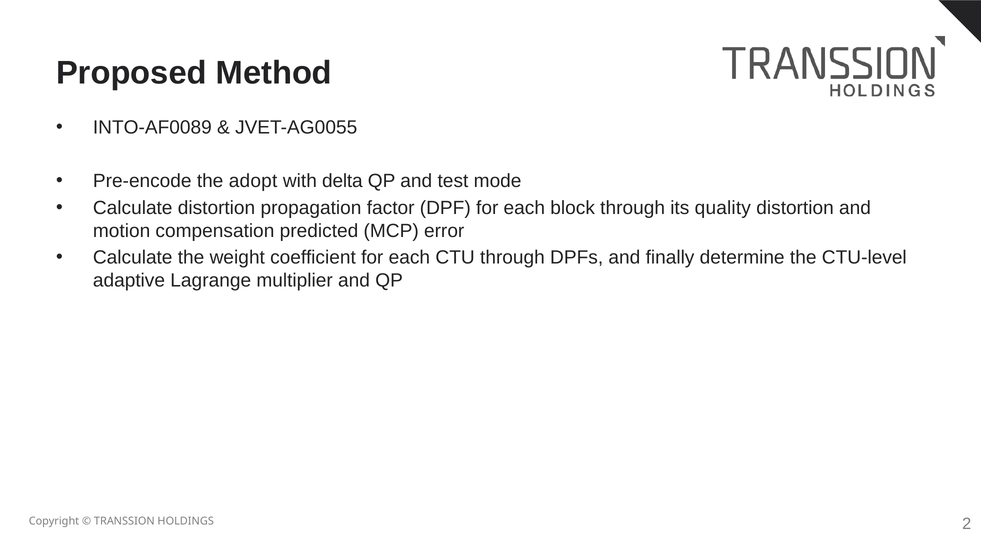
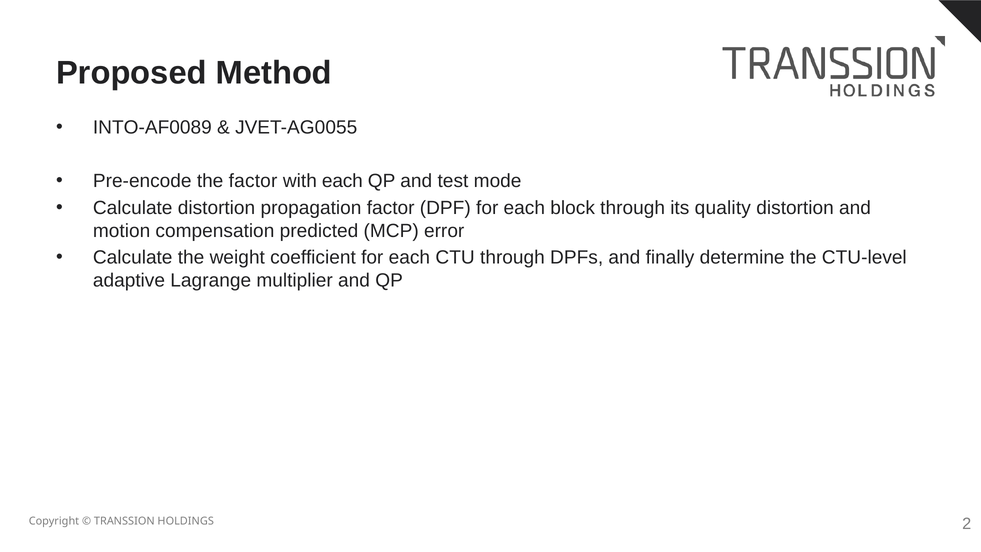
the adopt: adopt -> factor
with delta: delta -> each
